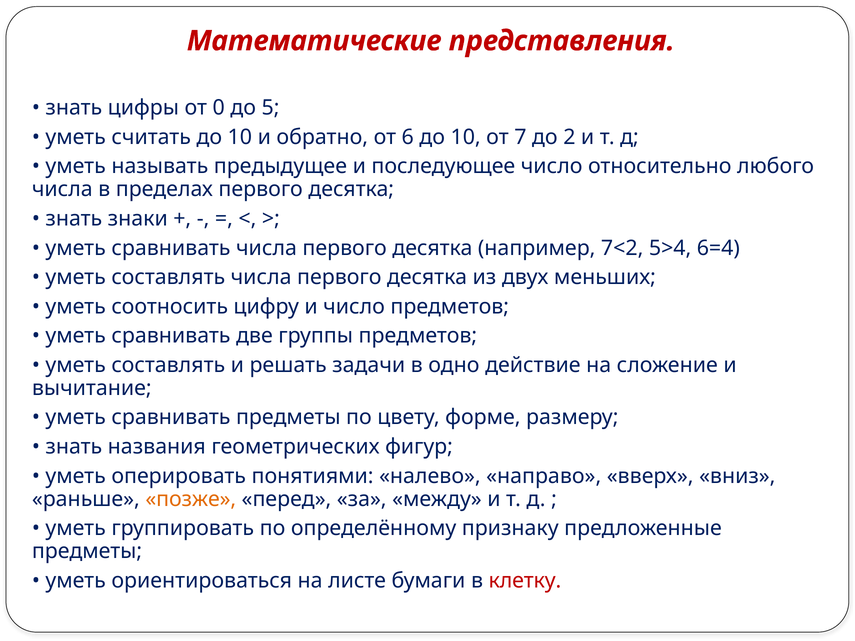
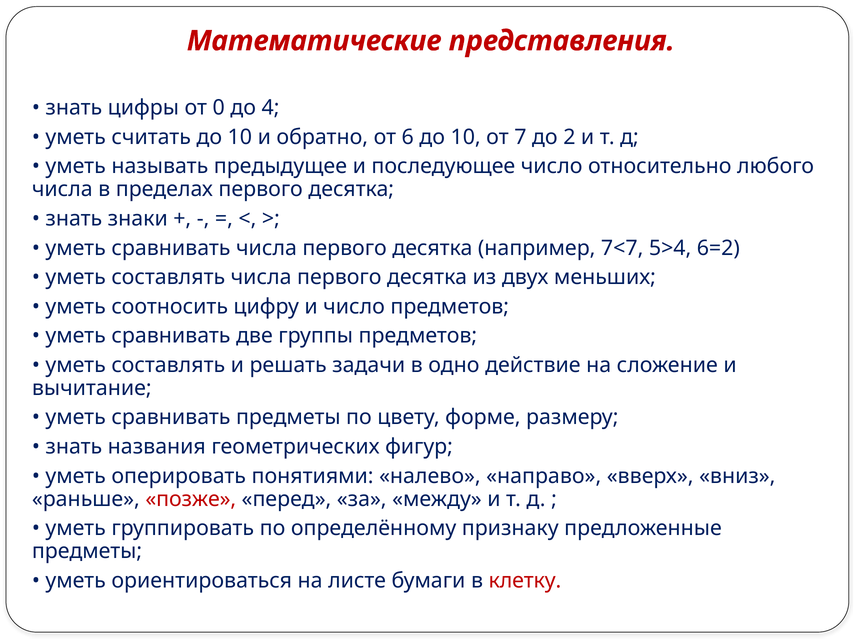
5: 5 -> 4
7<2: 7<2 -> 7<7
6=4: 6=4 -> 6=2
позже colour: orange -> red
